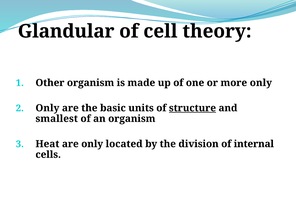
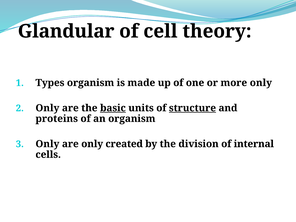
Other: Other -> Types
basic underline: none -> present
smallest: smallest -> proteins
Heat at (47, 144): Heat -> Only
located: located -> created
